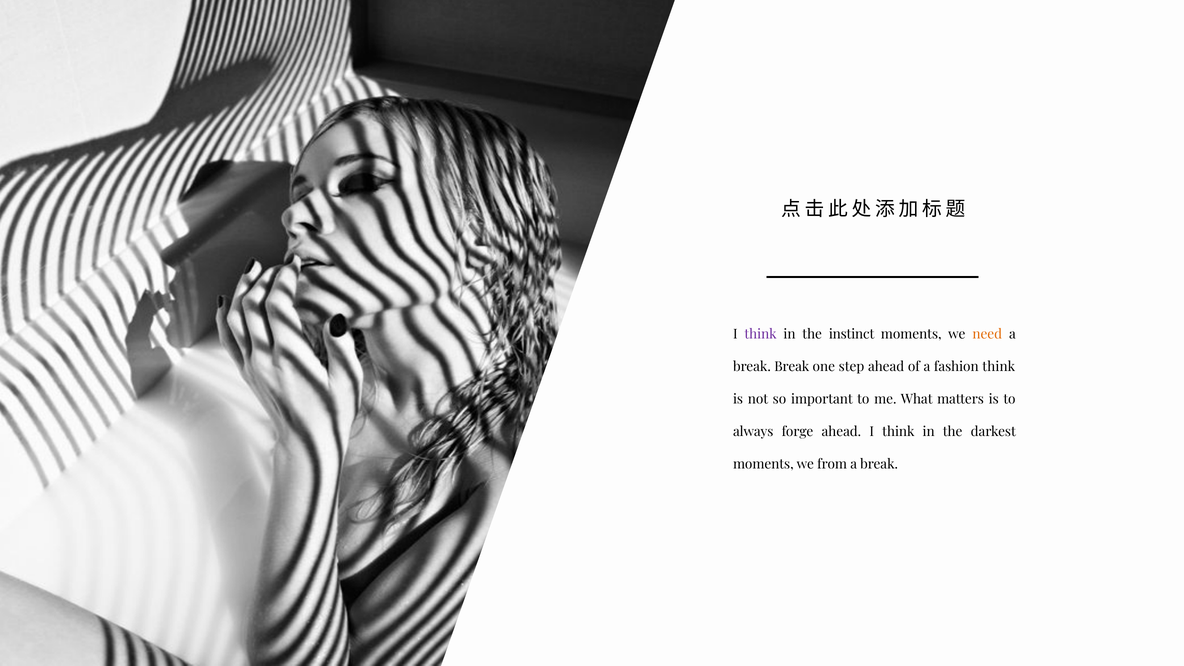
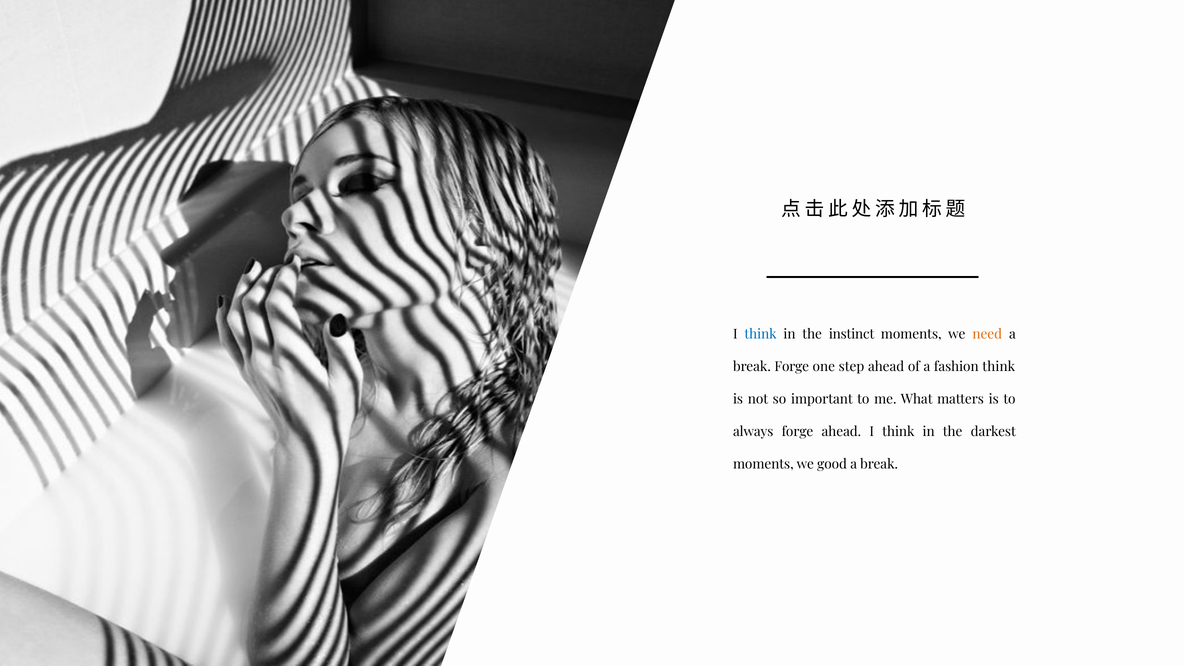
think at (761, 334) colour: purple -> blue
break Break: Break -> Forge
from: from -> good
